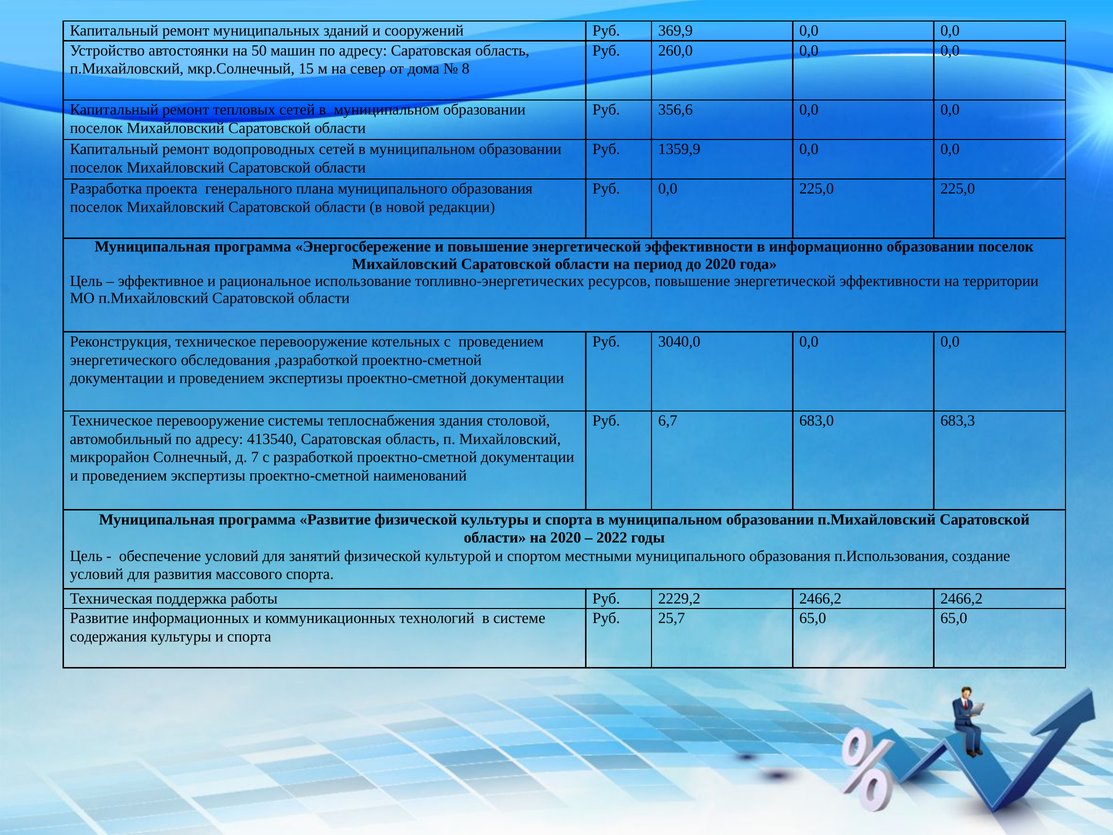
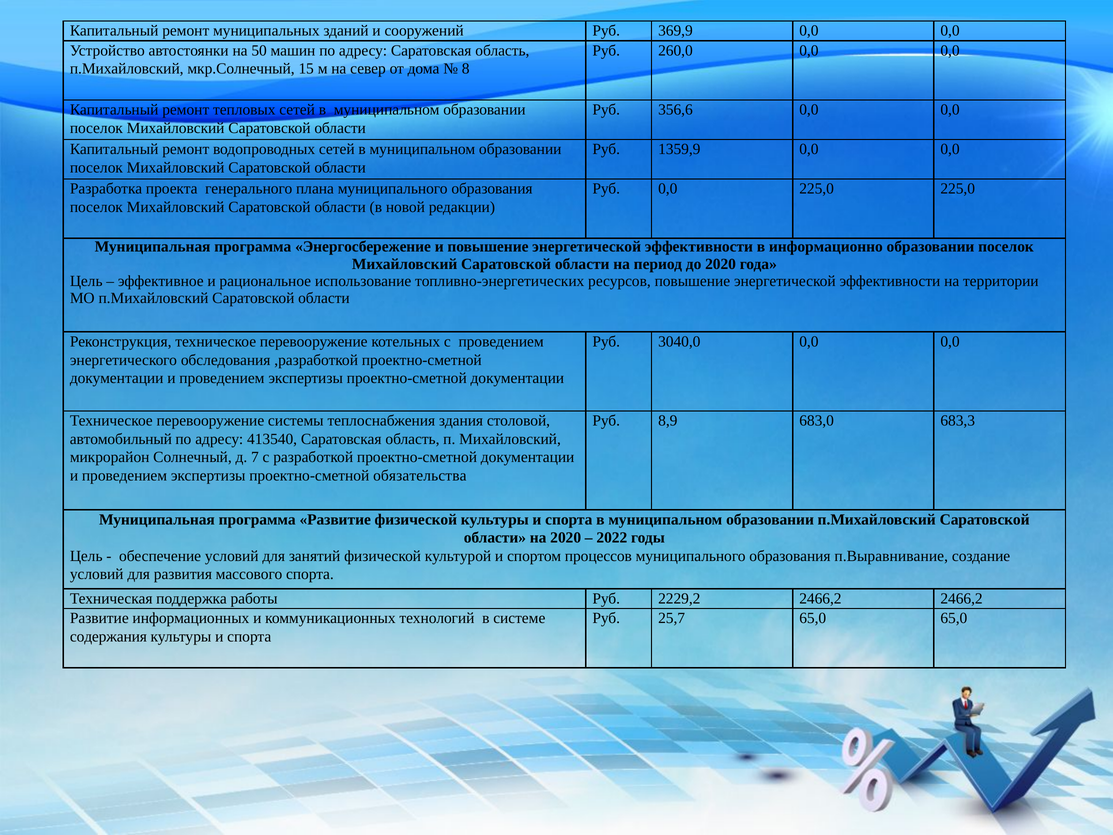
6,7: 6,7 -> 8,9
наименований: наименований -> обязательства
местными: местными -> процессов
п.Использования: п.Использования -> п.Выравнивание
